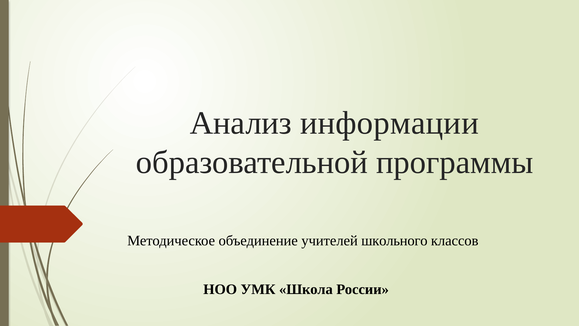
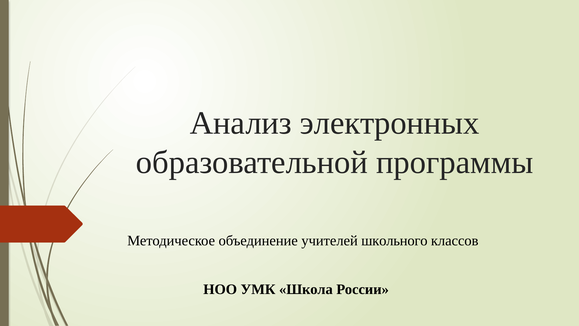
информации: информации -> электронных
